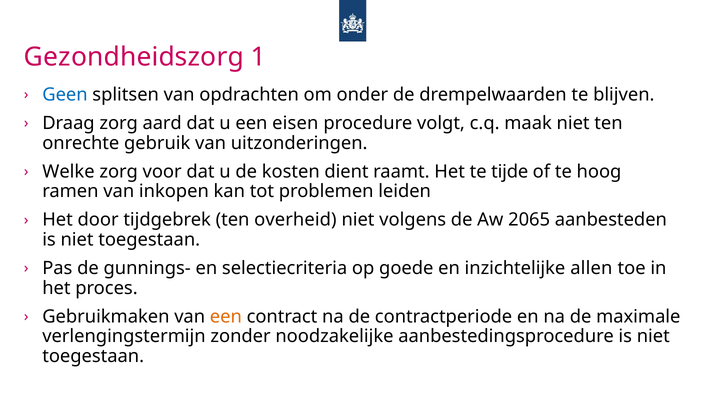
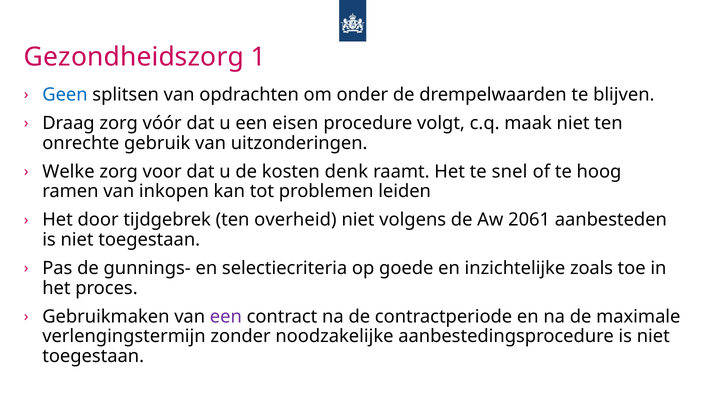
aard: aard -> vóór
dient: dient -> denk
tijde: tijde -> snel
2065: 2065 -> 2061
allen: allen -> zoals
een at (226, 317) colour: orange -> purple
